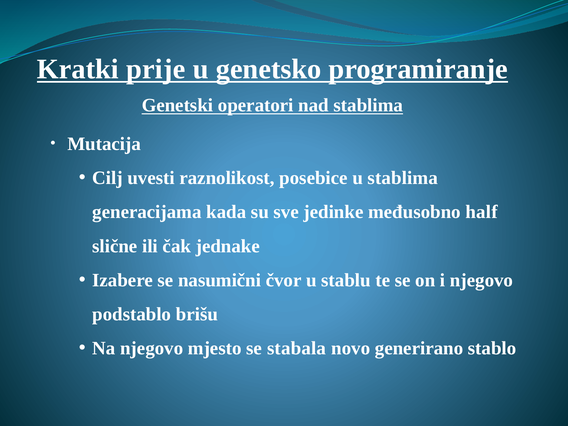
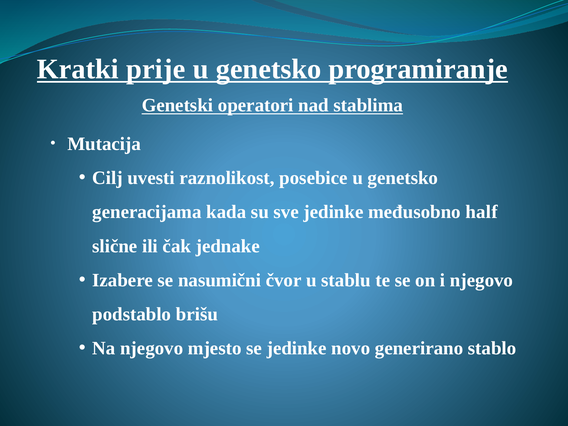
posebice u stablima: stablima -> genetsko
se stabala: stabala -> jedinke
